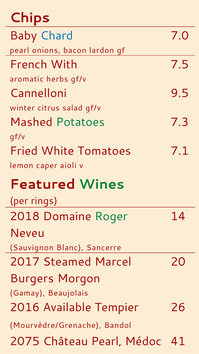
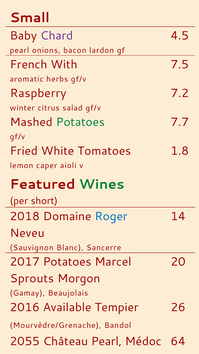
Chips: Chips -> Small
Chard colour: blue -> purple
7.0: 7.0 -> 4.5
Cannelloni: Cannelloni -> Raspberry
9.5: 9.5 -> 7.2
7.3: 7.3 -> 7.7
7.1: 7.1 -> 1.8
rings: rings -> short
Roger colour: green -> blue
2017 Steamed: Steamed -> Potatoes
Burgers: Burgers -> Sprouts
2075: 2075 -> 2055
41: 41 -> 64
